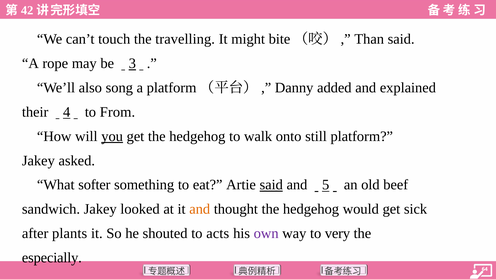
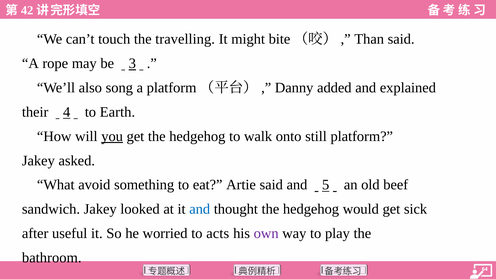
From: From -> Earth
softer: softer -> avoid
said at (271, 185) underline: present -> none
and at (200, 209) colour: orange -> blue
plants: plants -> useful
shouted: shouted -> worried
very: very -> play
especially: especially -> bathroom
